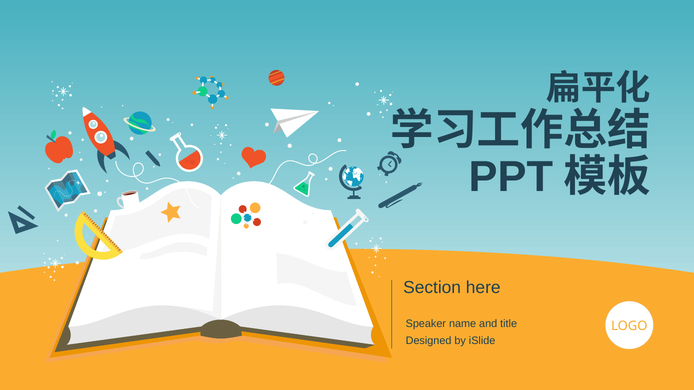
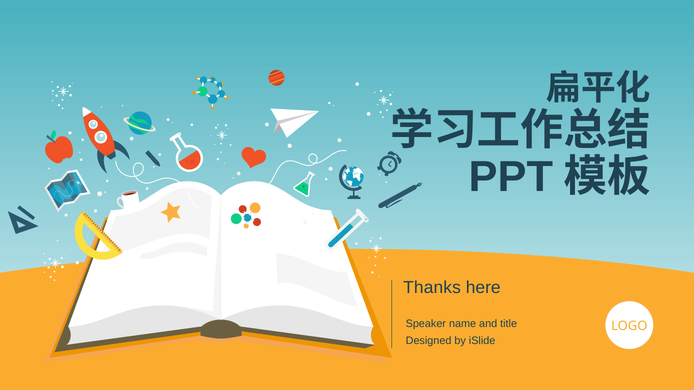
Section: Section -> Thanks
